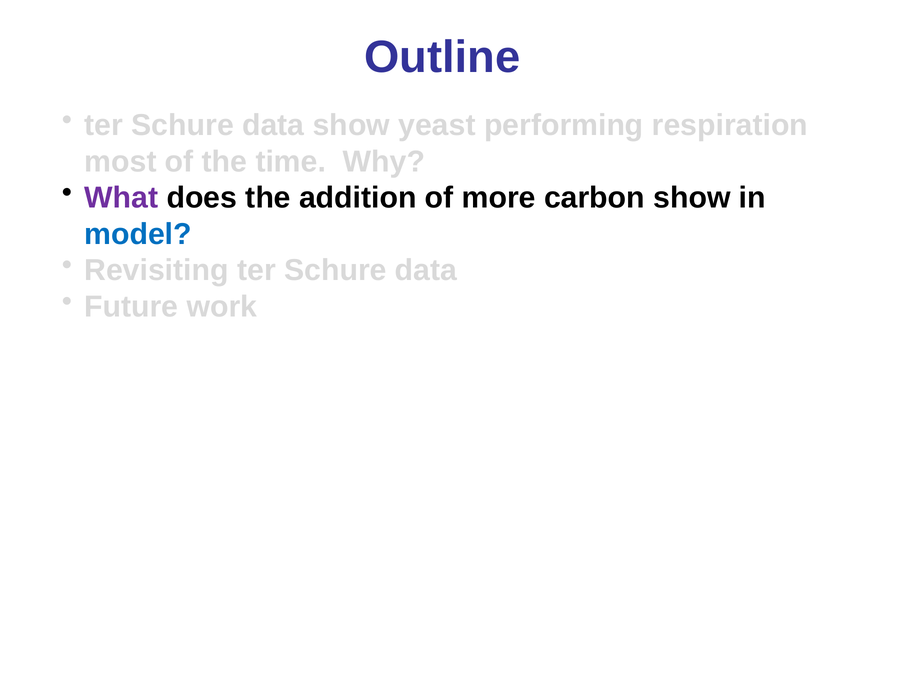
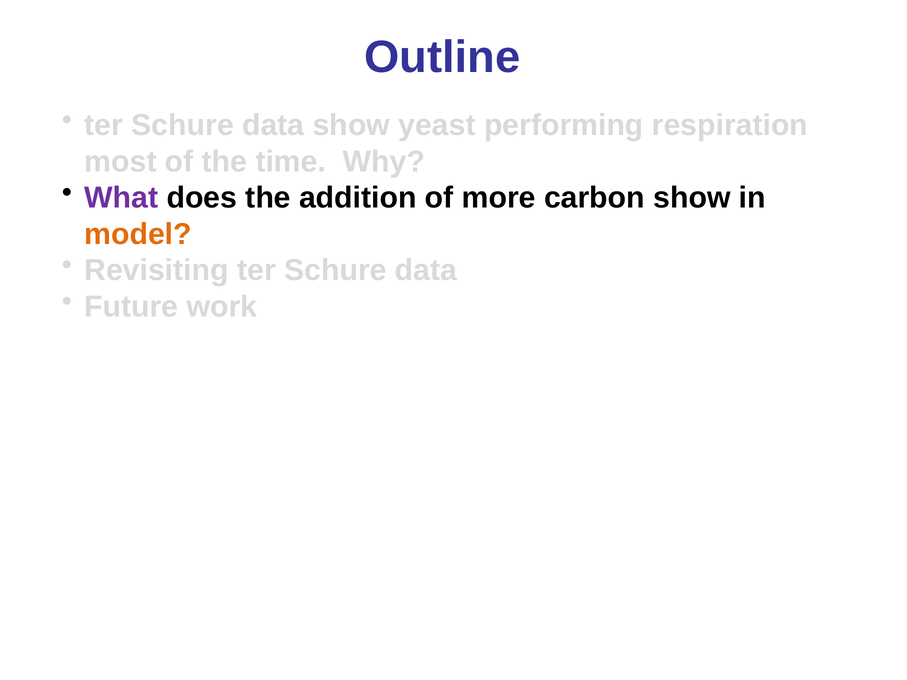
model colour: blue -> orange
